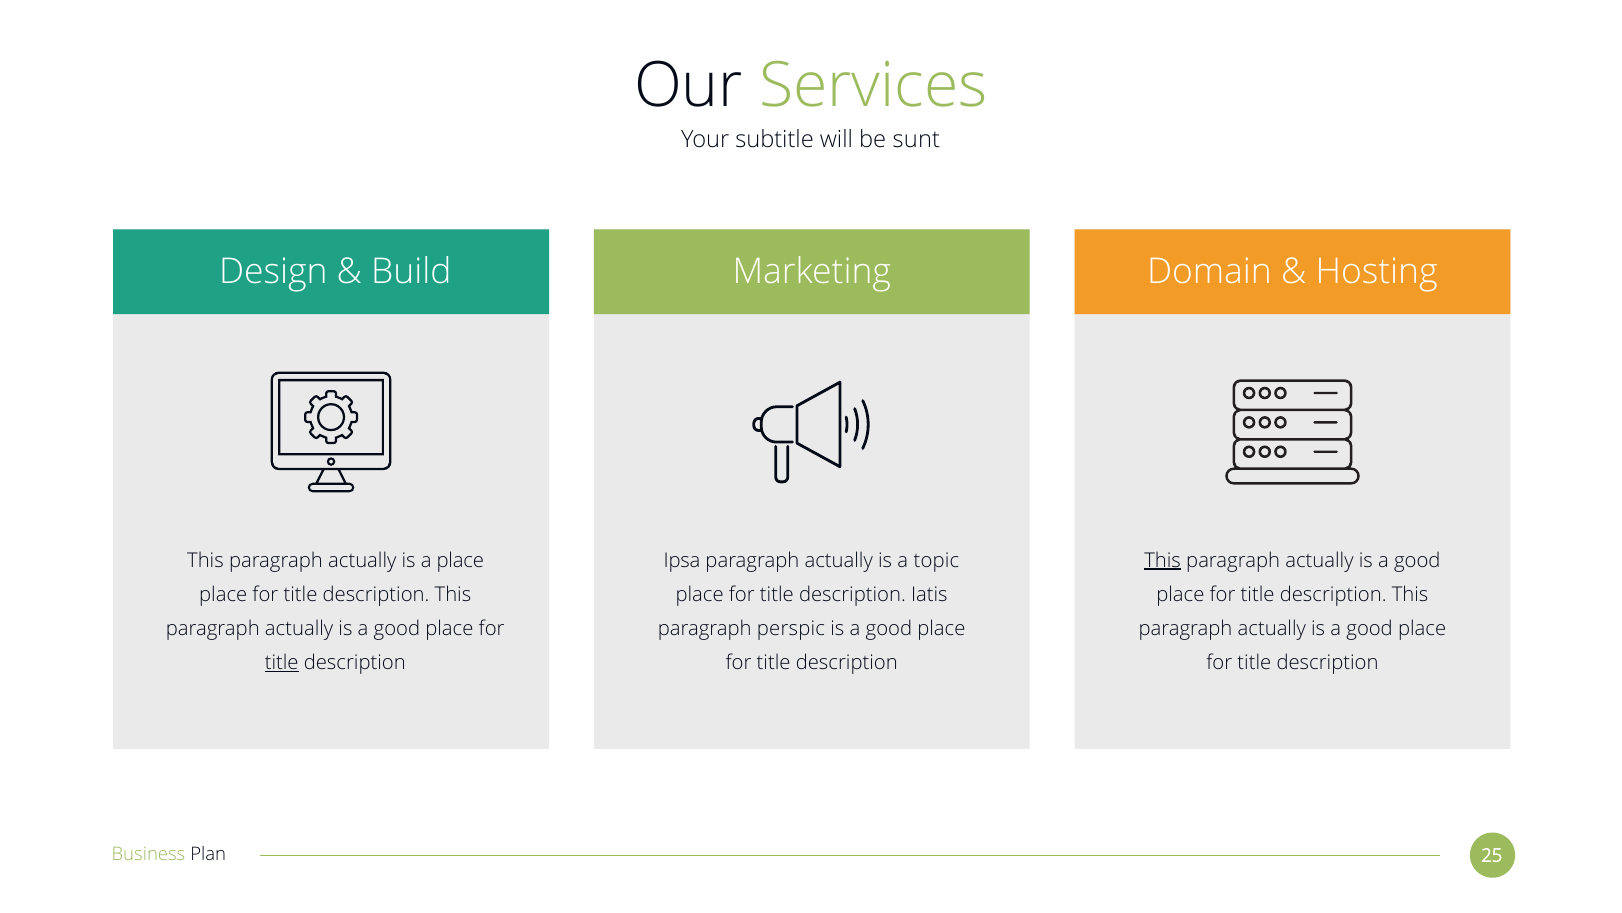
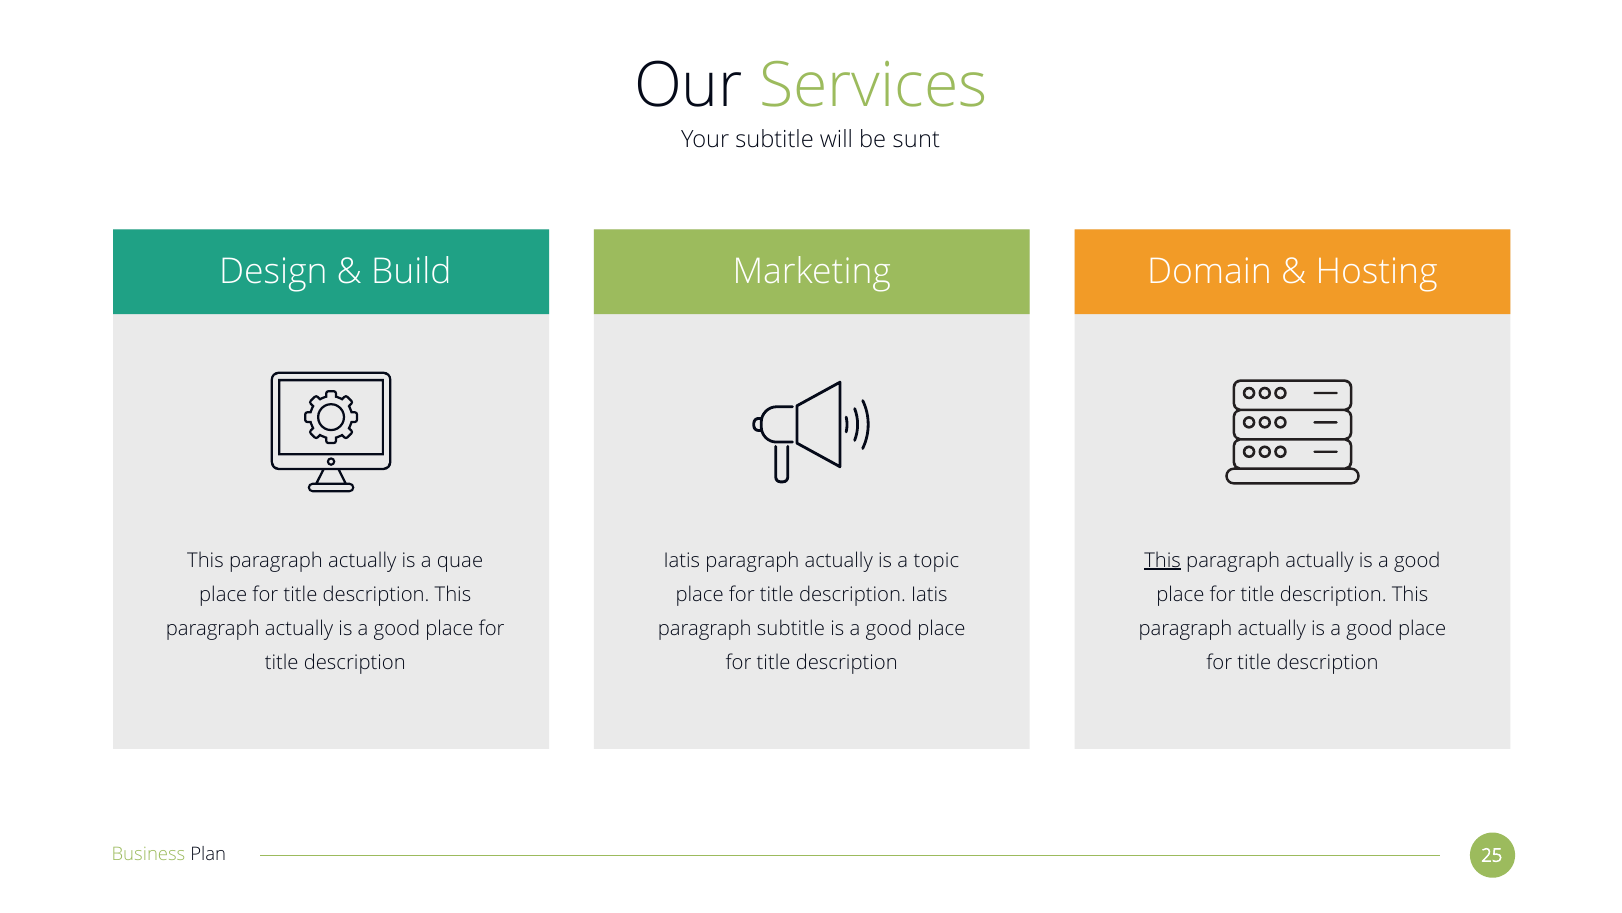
a place: place -> quae
Ipsa at (682, 560): Ipsa -> Iatis
paragraph perspic: perspic -> subtitle
title at (282, 662) underline: present -> none
